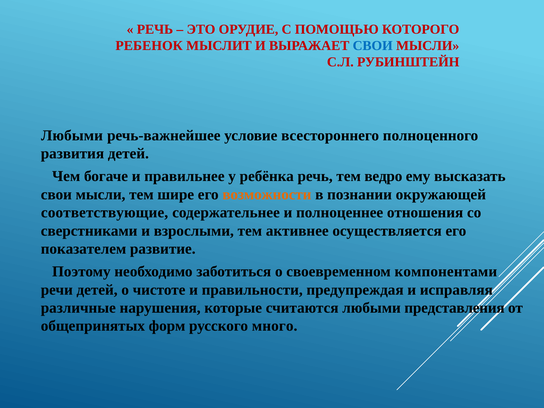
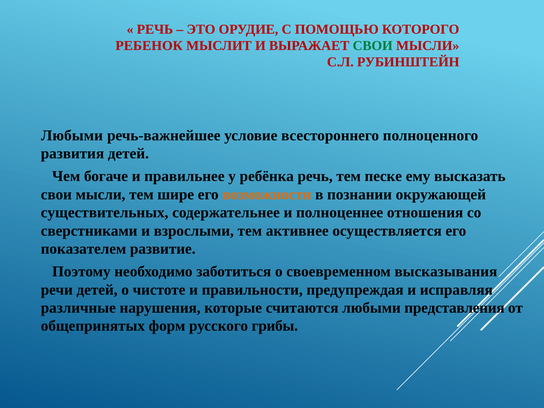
СВОИ at (373, 46) colour: blue -> green
ведро: ведро -> песке
соответствующие: соответствующие -> существительных
компонентами: компонентами -> высказывания
много: много -> грибы
